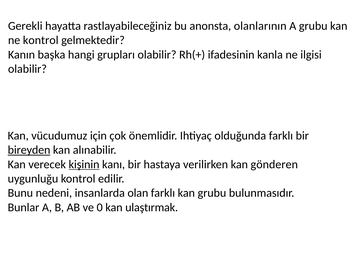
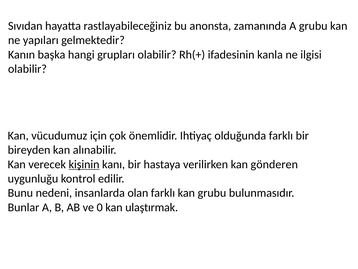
Gerekli: Gerekli -> Sıvıdan
olanlarının: olanlarının -> zamanında
ne kontrol: kontrol -> yapıları
bireyden underline: present -> none
